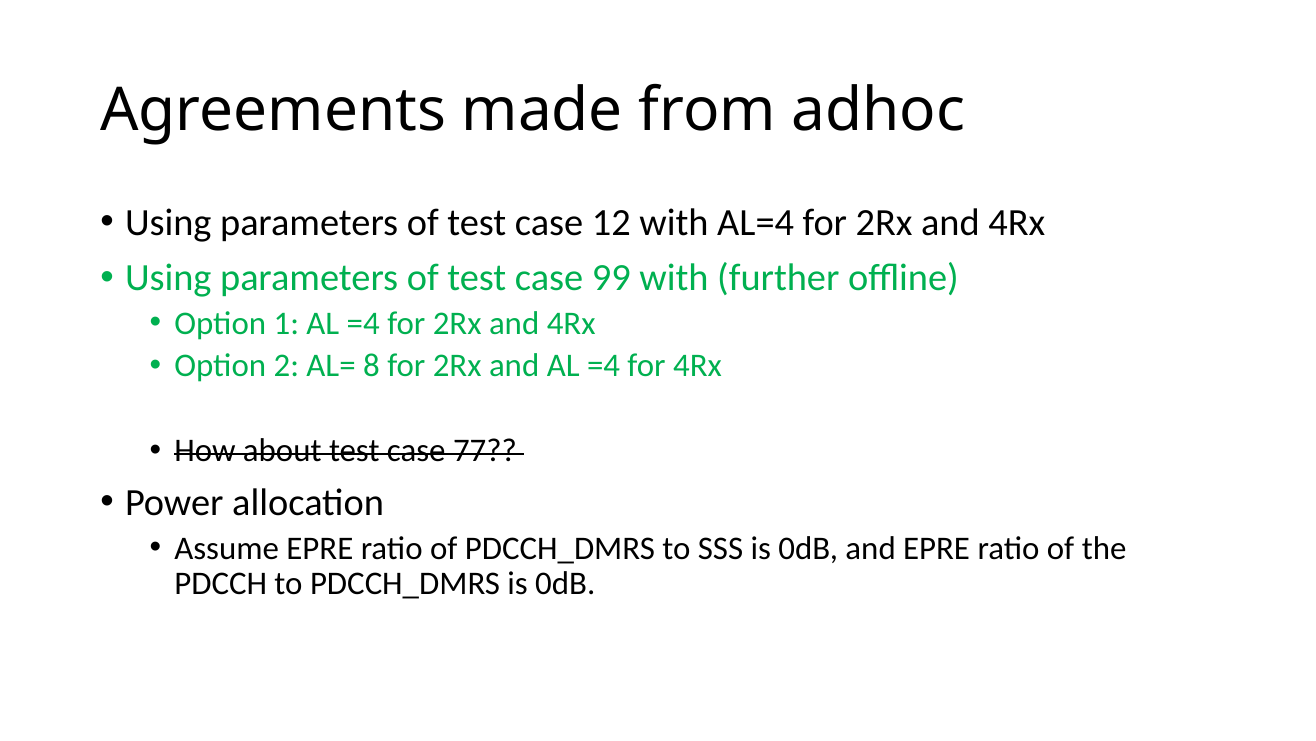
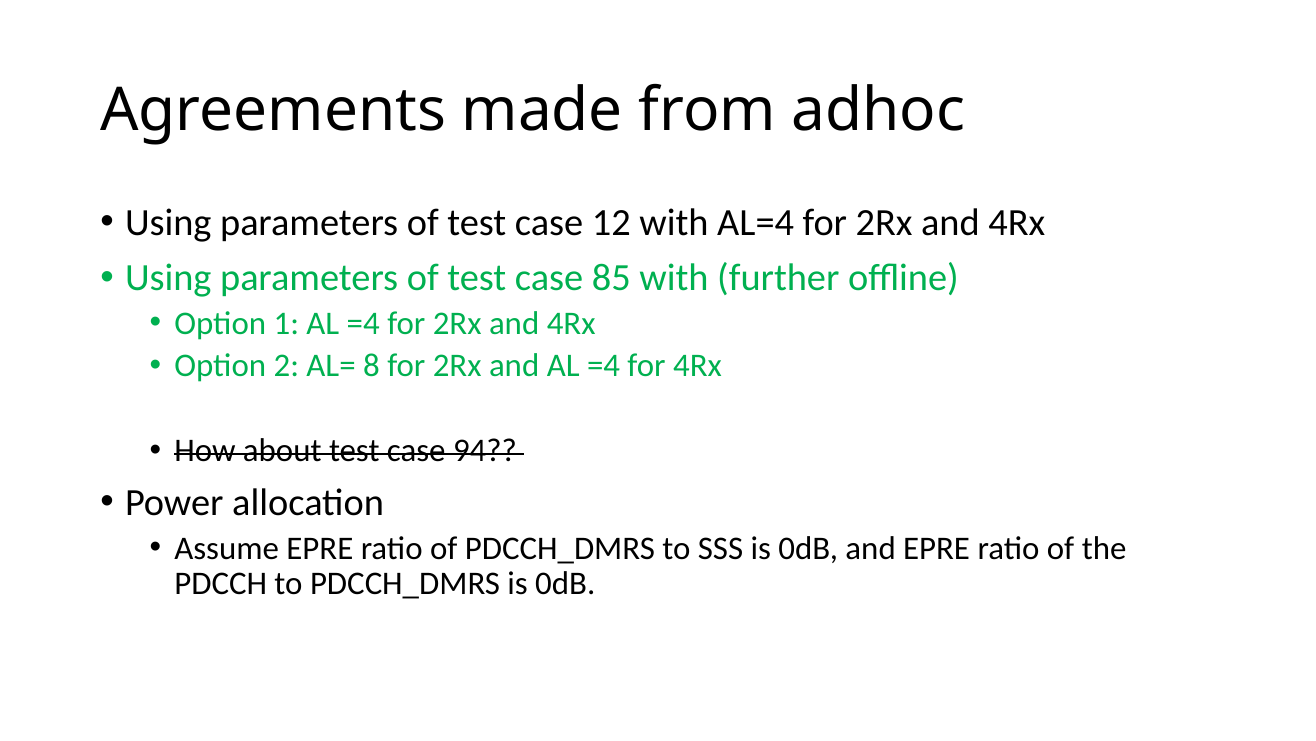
99: 99 -> 85
77: 77 -> 94
